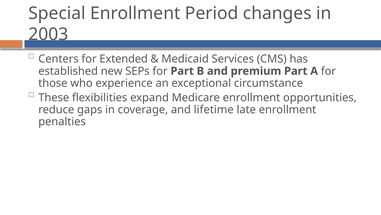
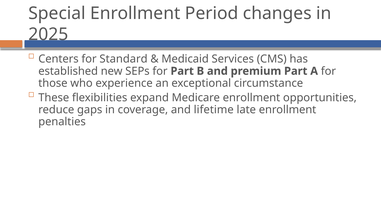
2003: 2003 -> 2025
Extended: Extended -> Standard
